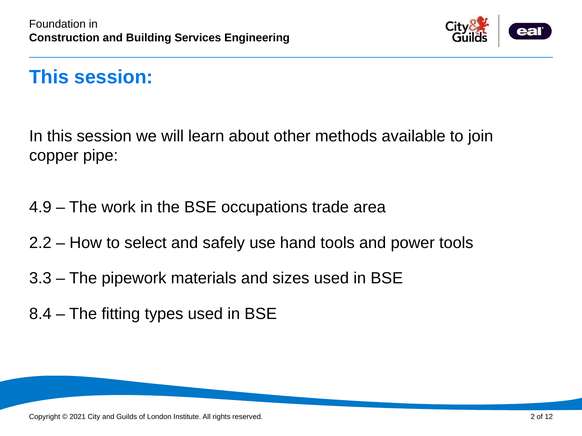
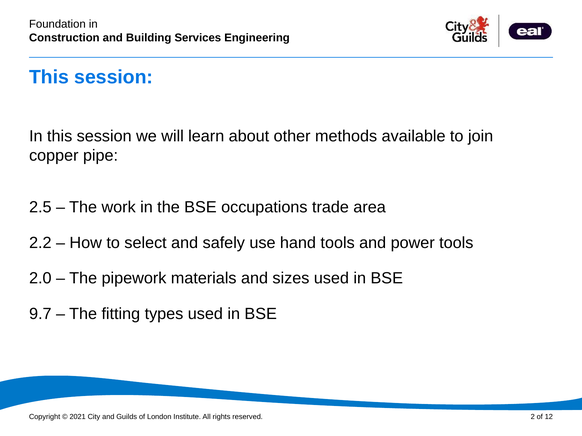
4.9: 4.9 -> 2.5
3.3: 3.3 -> 2.0
8.4: 8.4 -> 9.7
